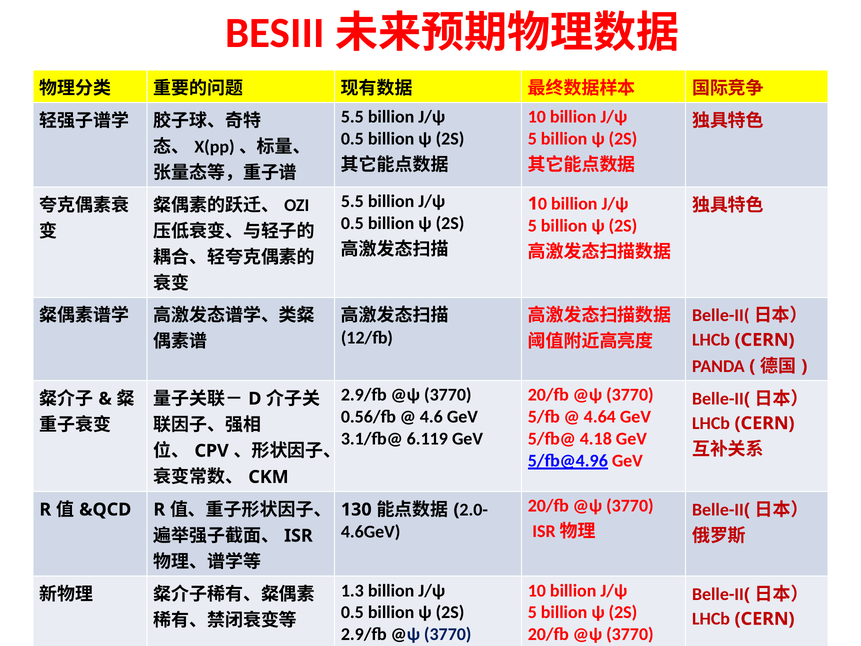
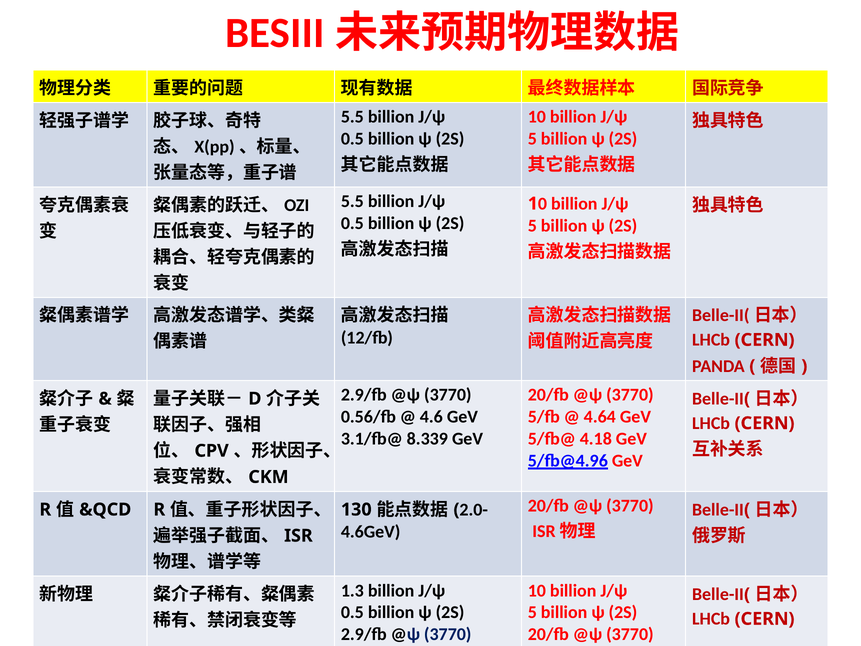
6.119: 6.119 -> 8.339
